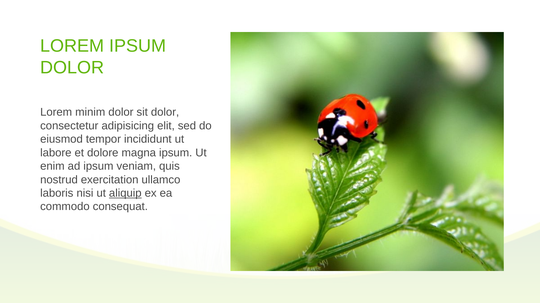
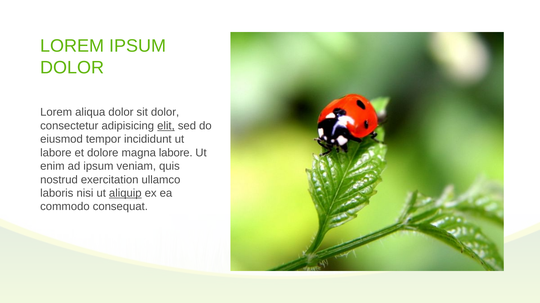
minim: minim -> aliqua
elit underline: none -> present
magna ipsum: ipsum -> labore
